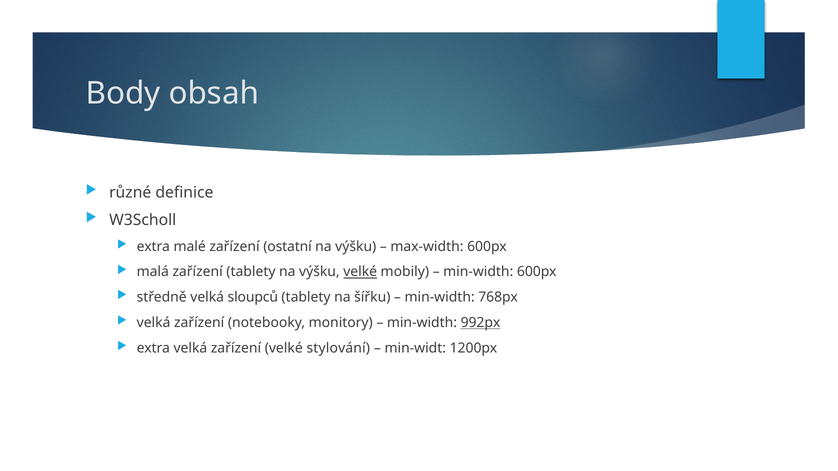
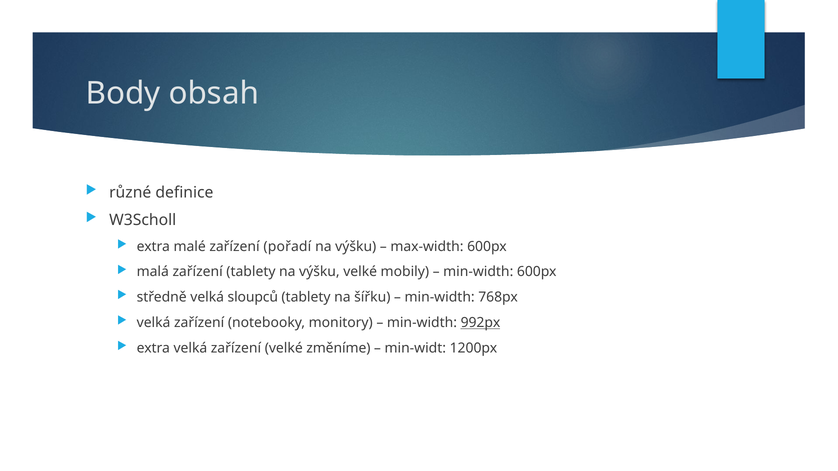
ostatní: ostatní -> pořadí
velké at (360, 272) underline: present -> none
stylování: stylování -> změníme
